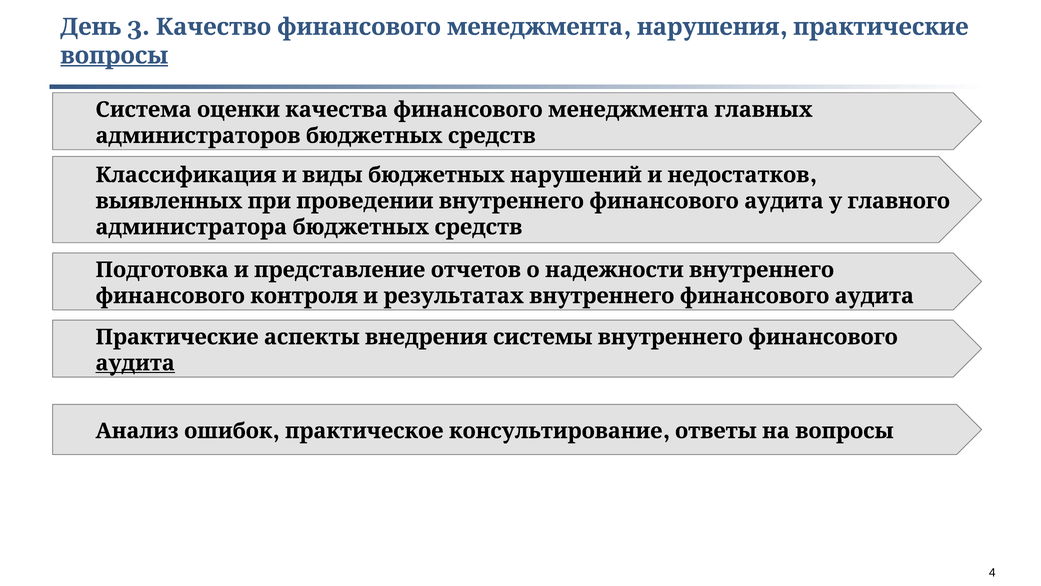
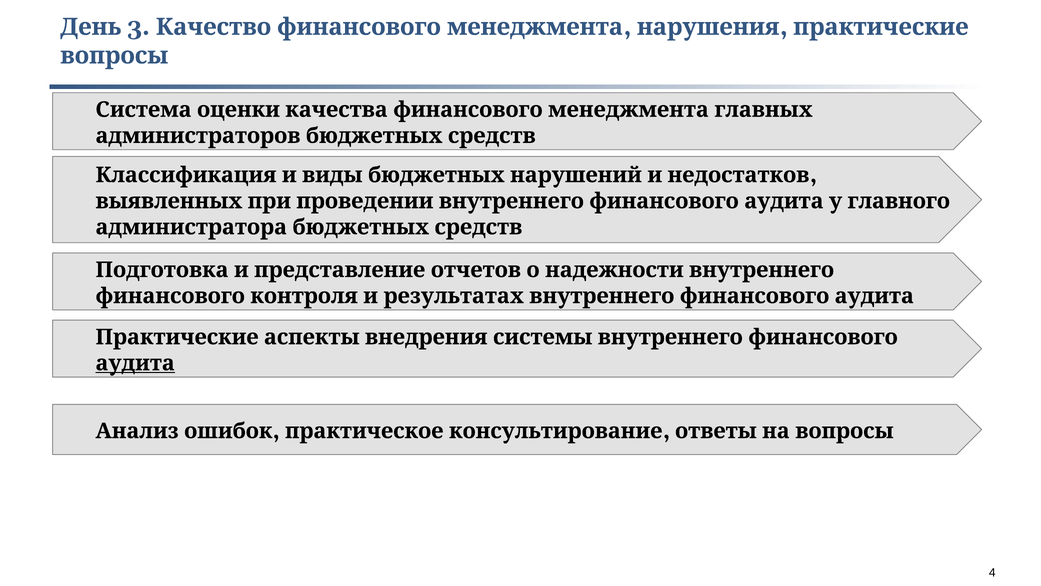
вопросы at (114, 56) underline: present -> none
